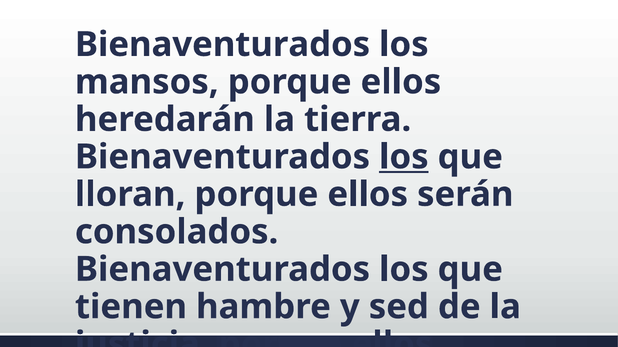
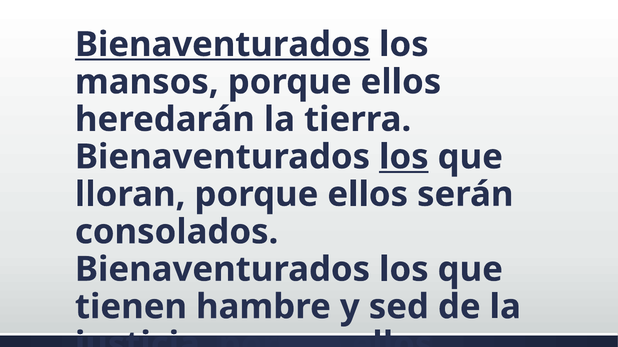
Bienaventurados at (223, 45) underline: none -> present
